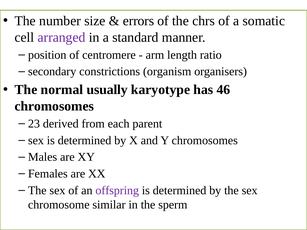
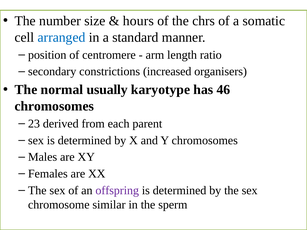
errors: errors -> hours
arranged colour: purple -> blue
organism: organism -> increased
